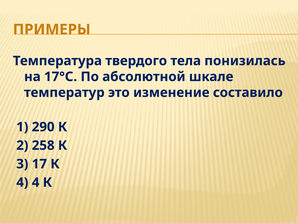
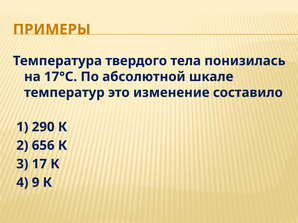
258: 258 -> 656
4 4: 4 -> 9
